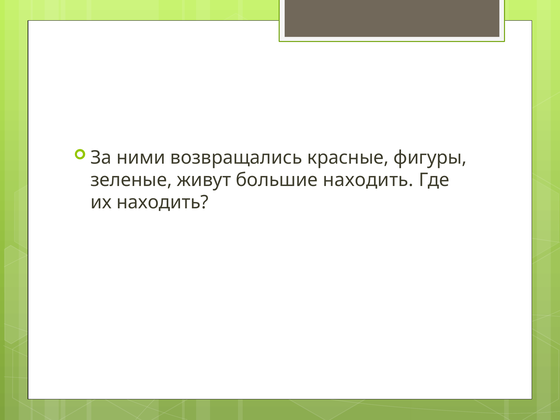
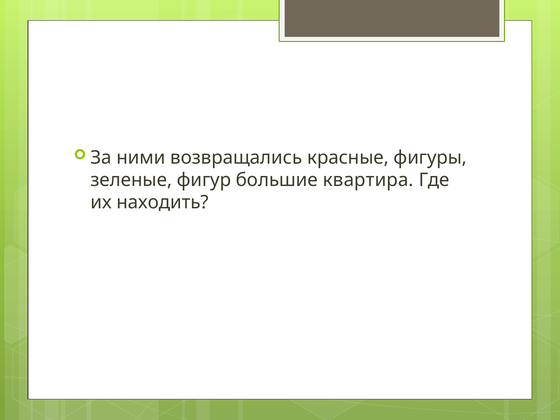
живут: живут -> фигур
большие находить: находить -> квартира
